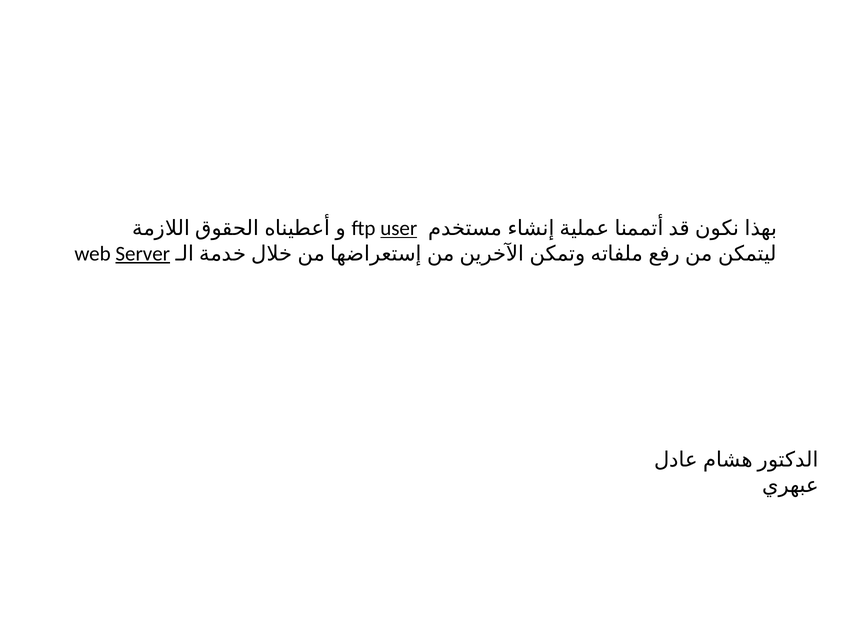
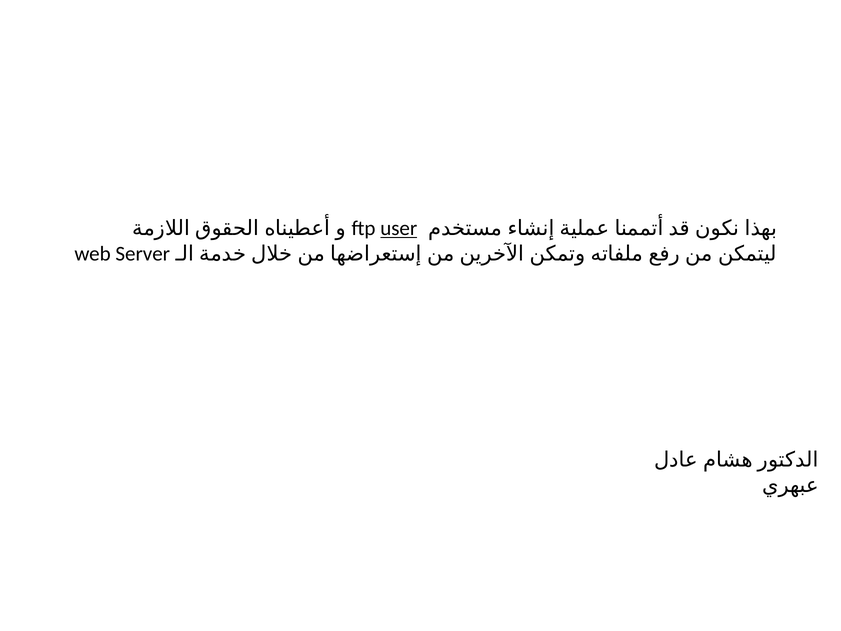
Server underline: present -> none
